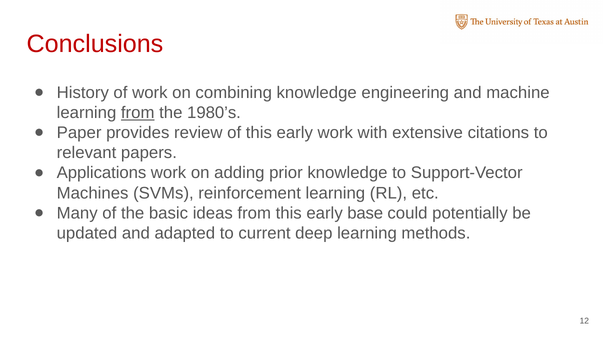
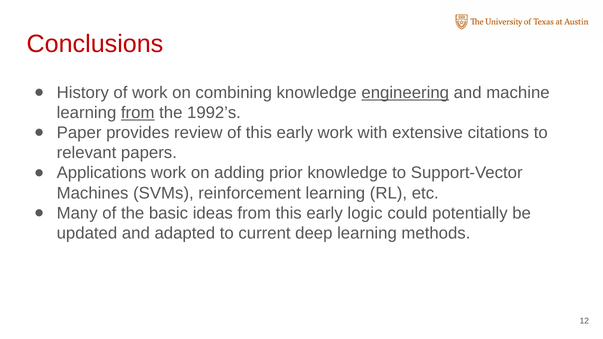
engineering underline: none -> present
1980’s: 1980’s -> 1992’s
base: base -> logic
